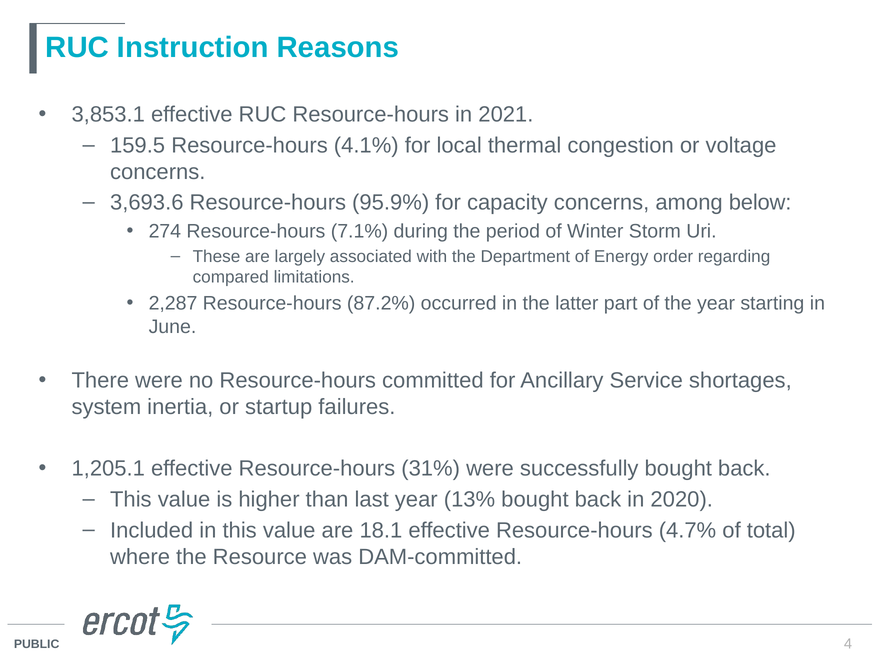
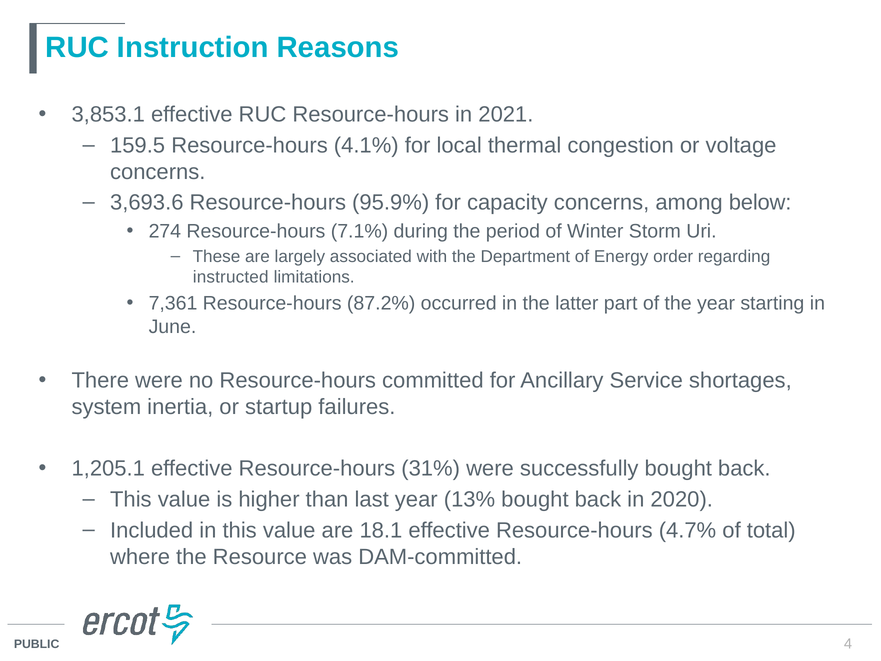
compared: compared -> instructed
2,287: 2,287 -> 7,361
